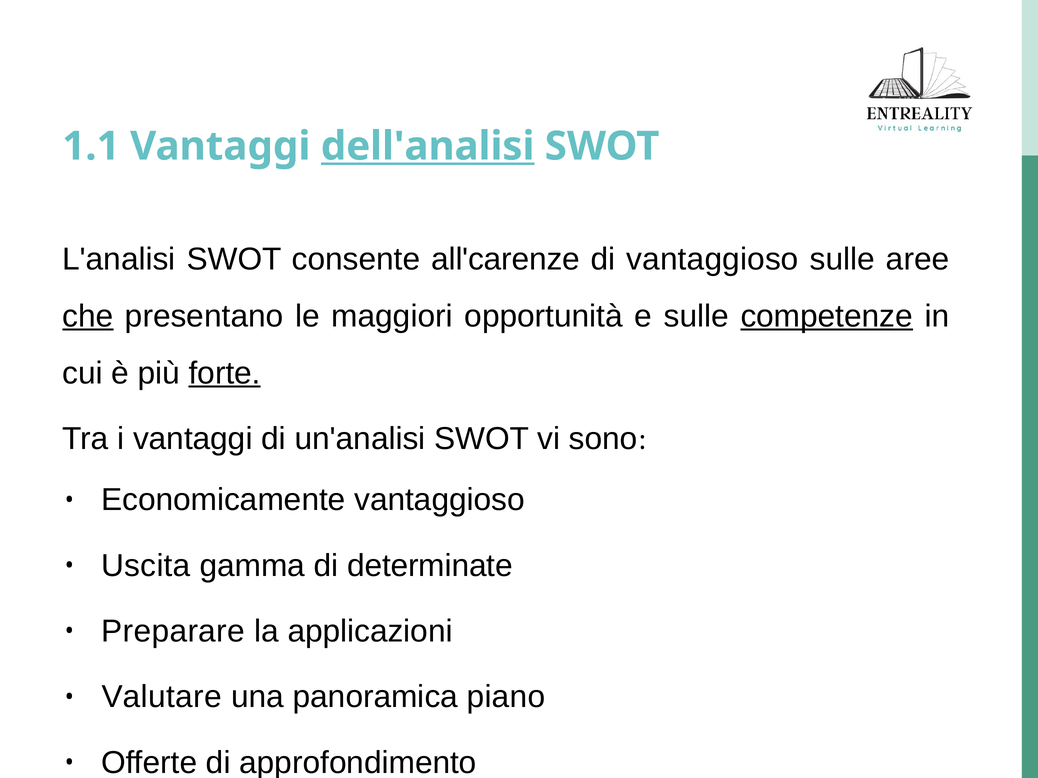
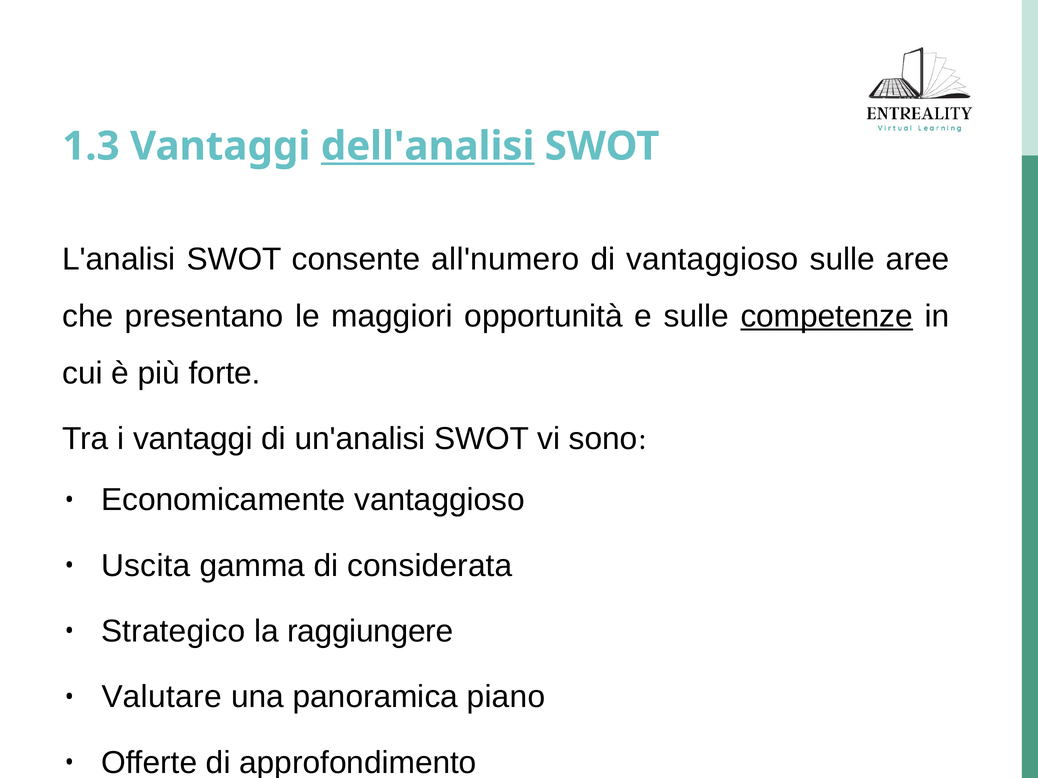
1.1: 1.1 -> 1.3
all'carenze: all'carenze -> all'numero
che underline: present -> none
forte underline: present -> none
determinate: determinate -> considerata
Preparare: Preparare -> Strategico
applicazioni: applicazioni -> raggiungere
